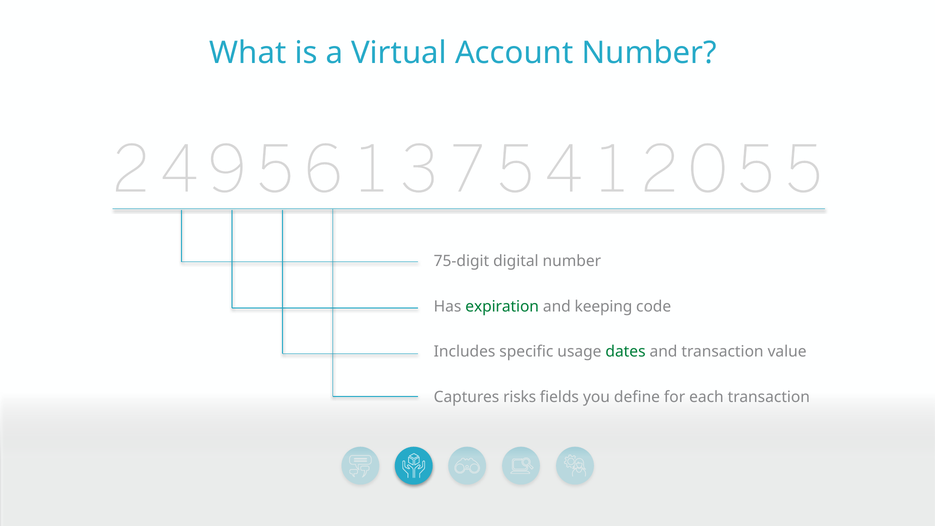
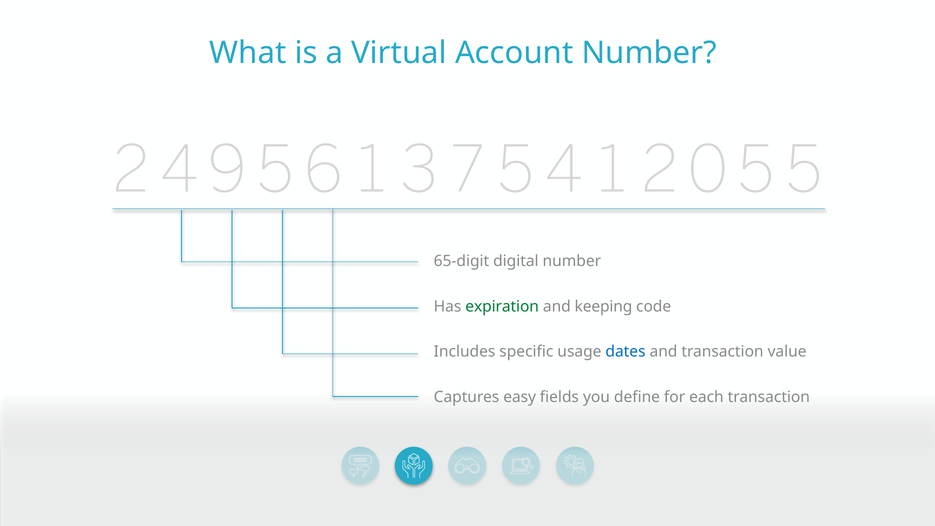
75-digit: 75-digit -> 65-digit
dates colour: green -> blue
risks: risks -> easy
